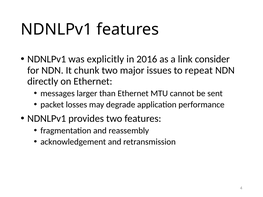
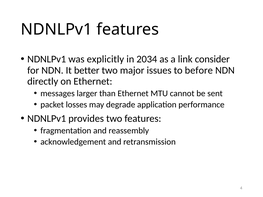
2016: 2016 -> 2034
chunk: chunk -> better
repeat: repeat -> before
